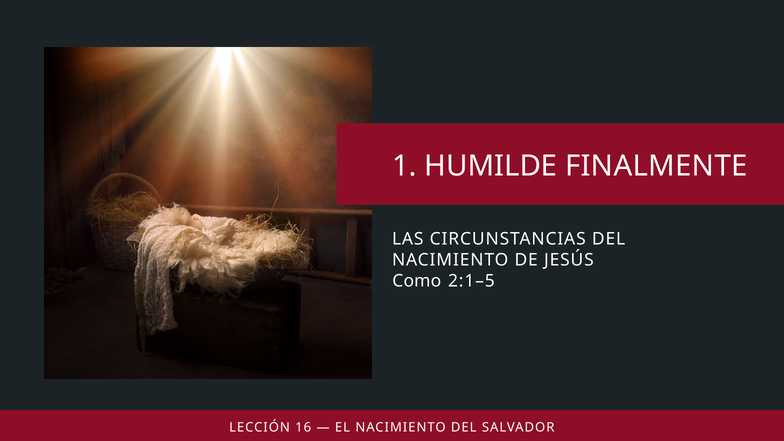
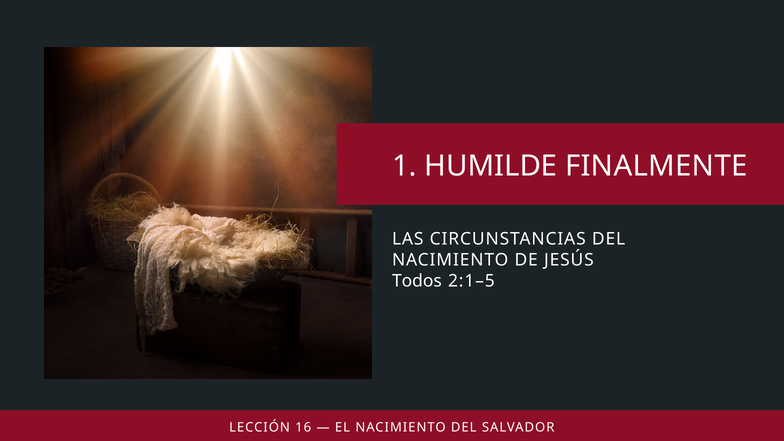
Como: Como -> Todos
